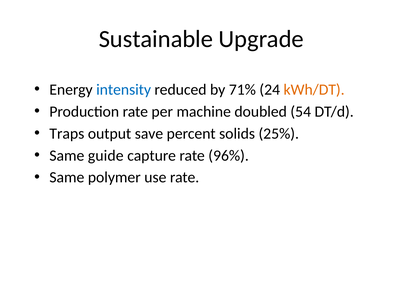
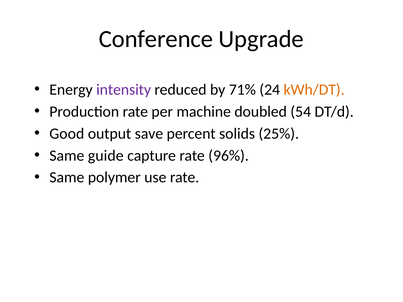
Sustainable: Sustainable -> Conference
intensity colour: blue -> purple
Traps: Traps -> Good
